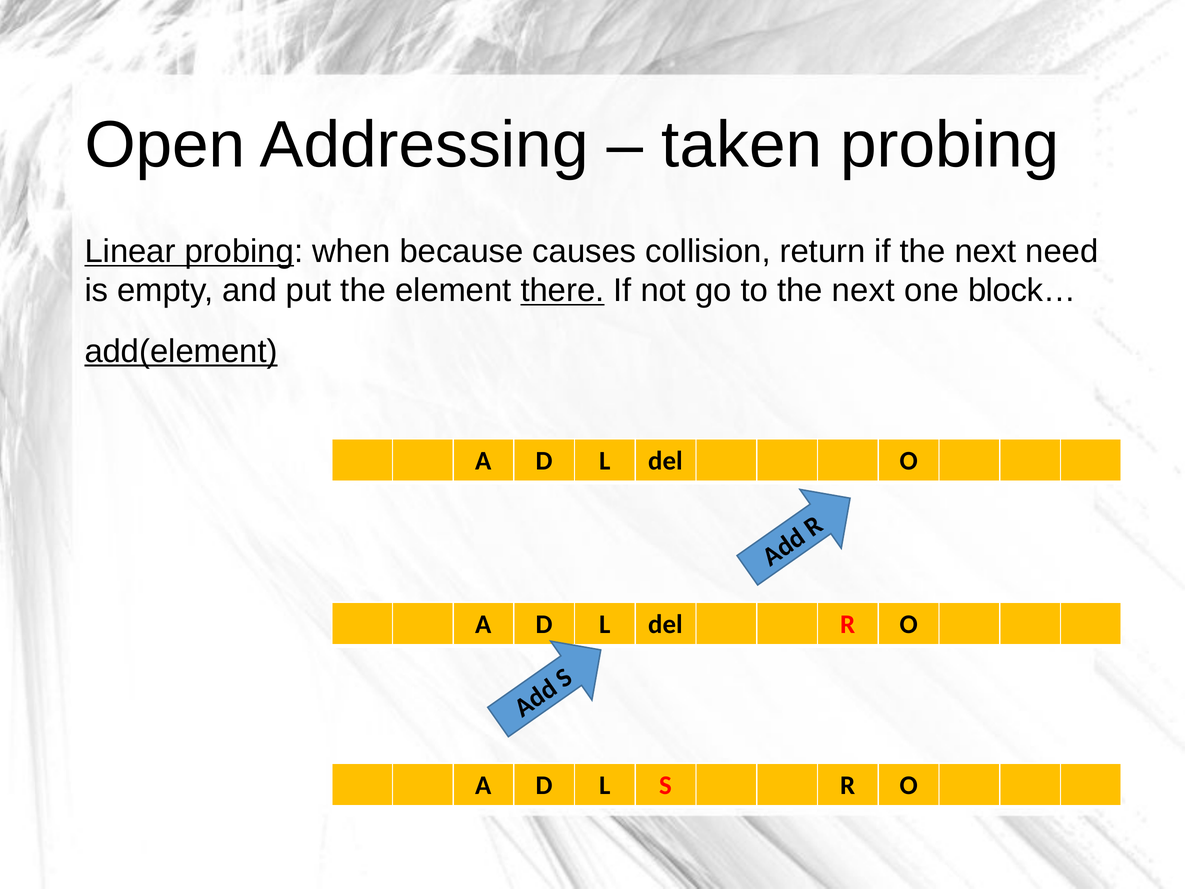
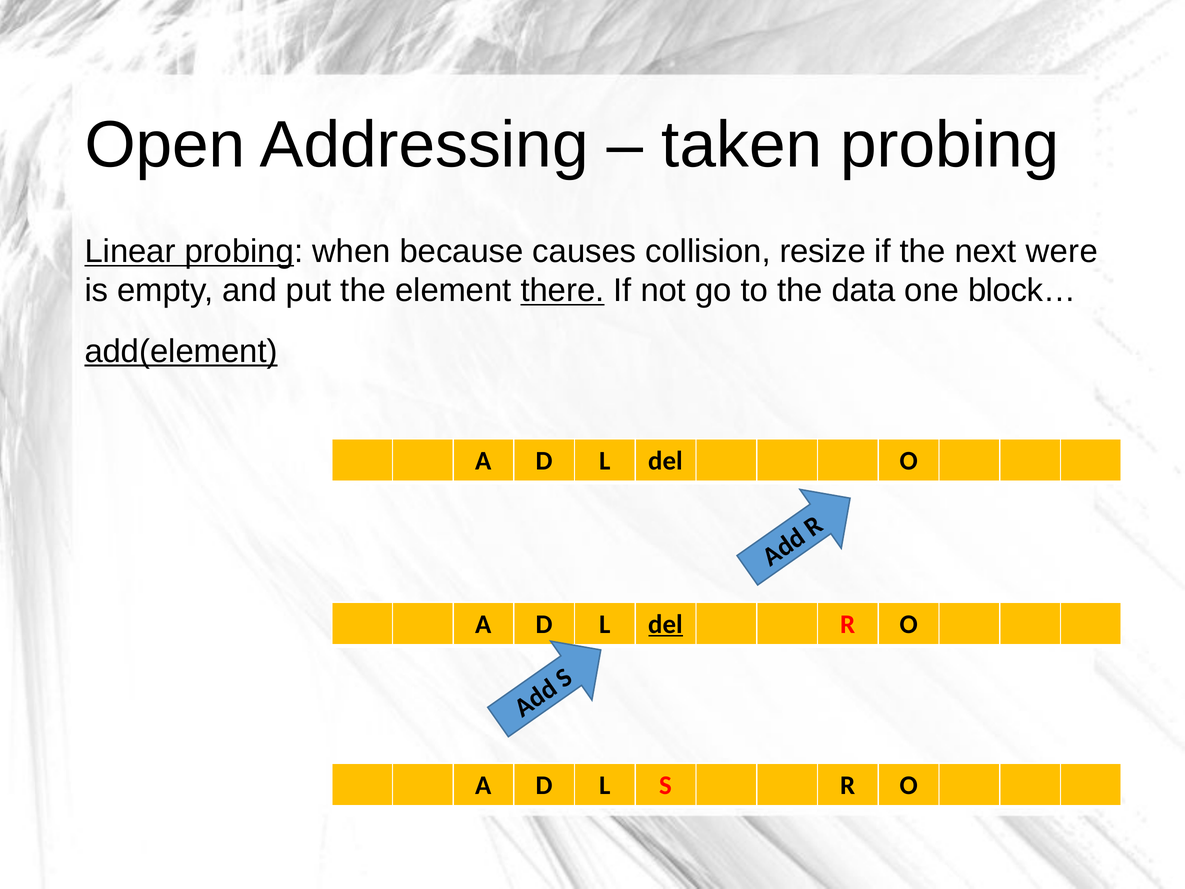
return: return -> resize
need: need -> were
to the next: next -> data
del at (666, 624) underline: none -> present
